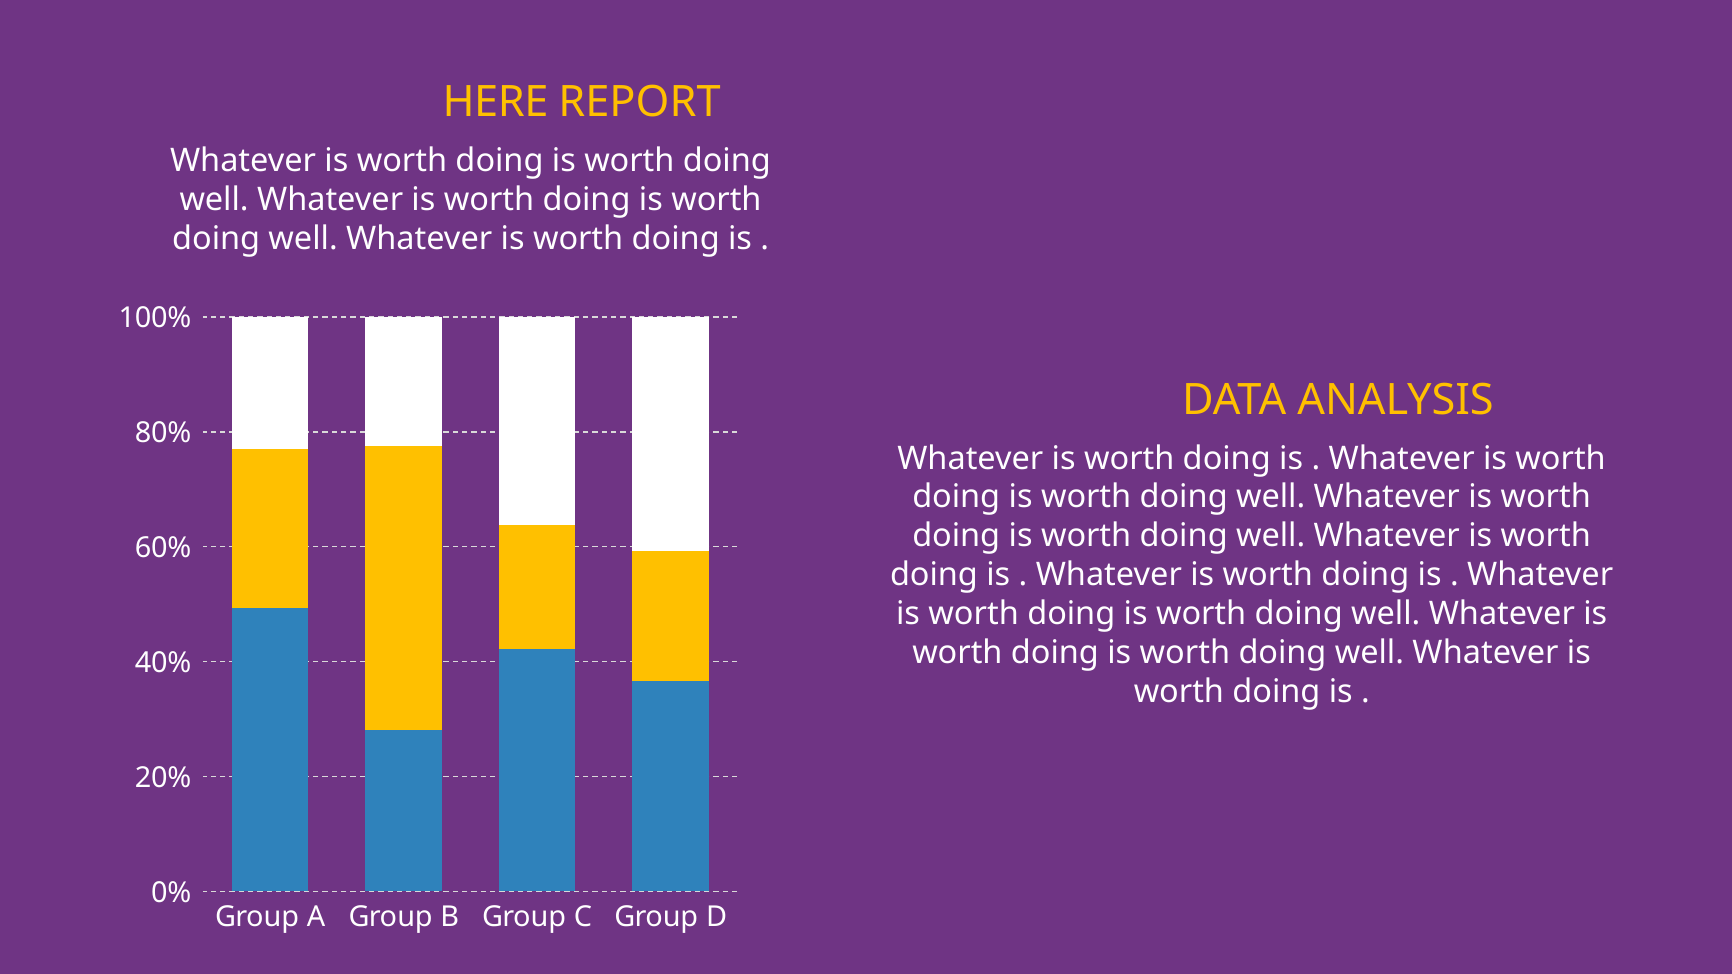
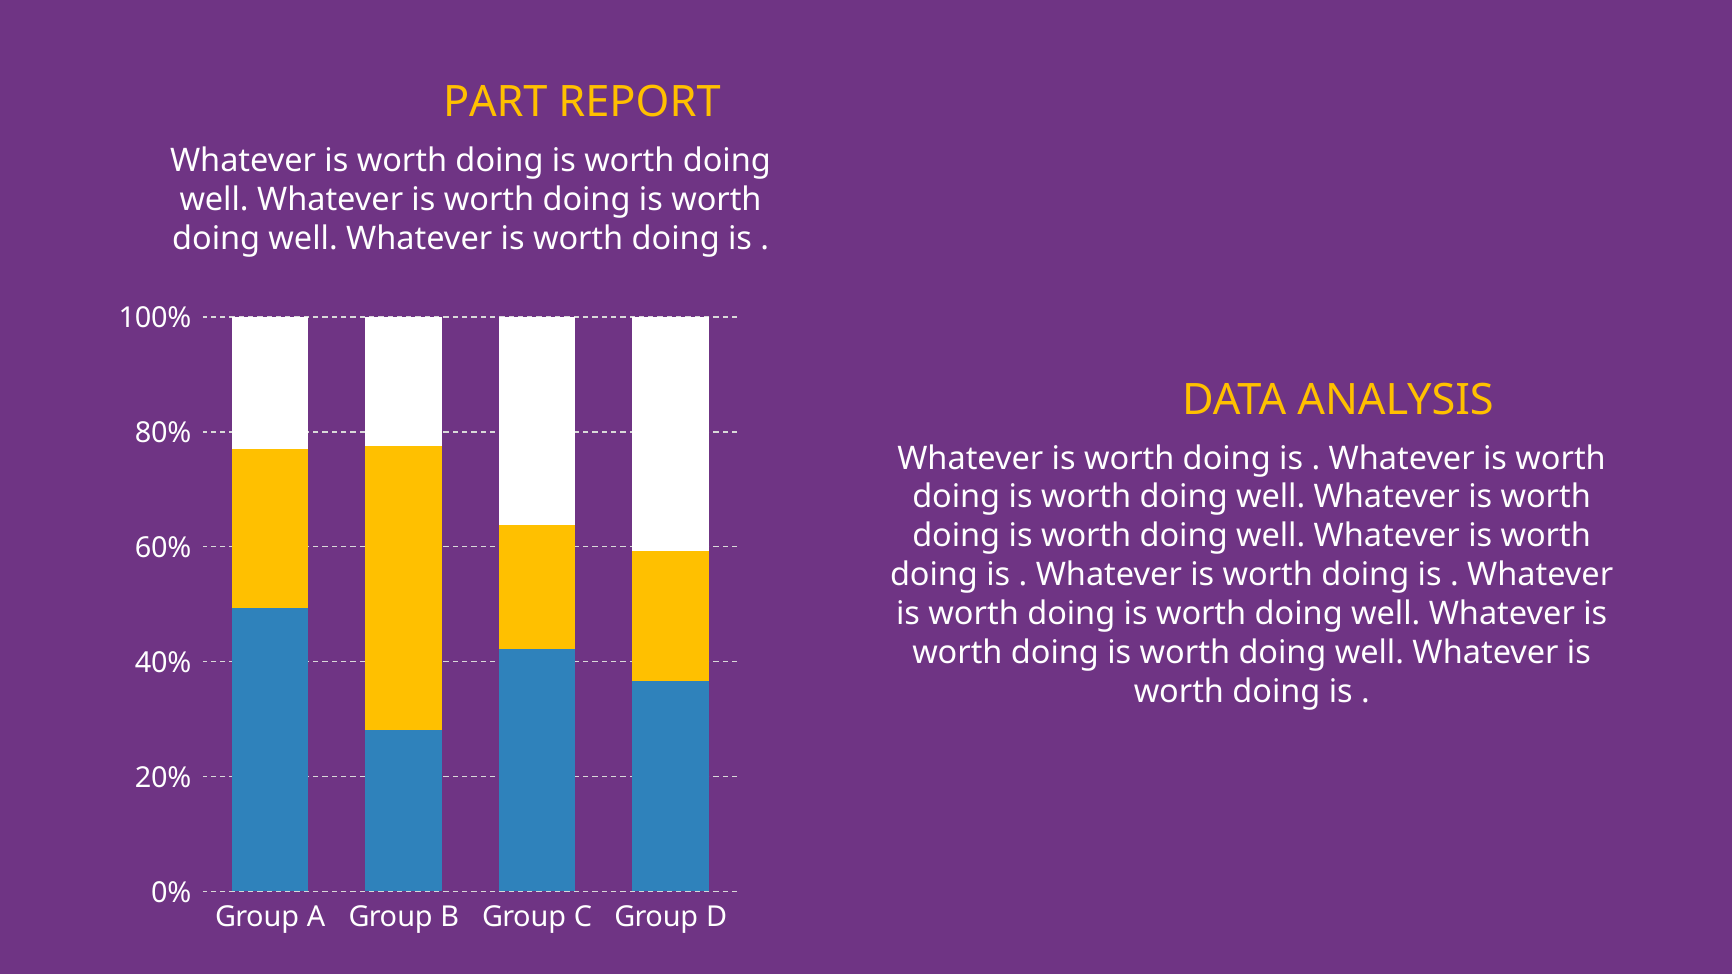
HERE: HERE -> PART
